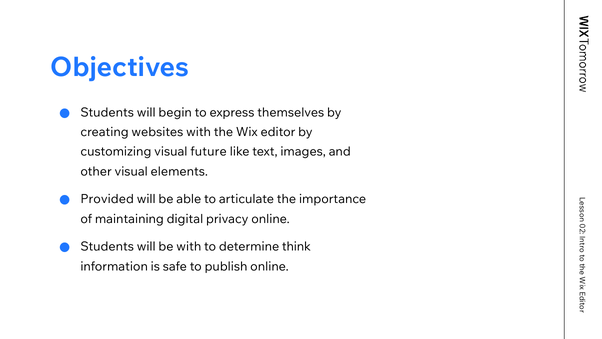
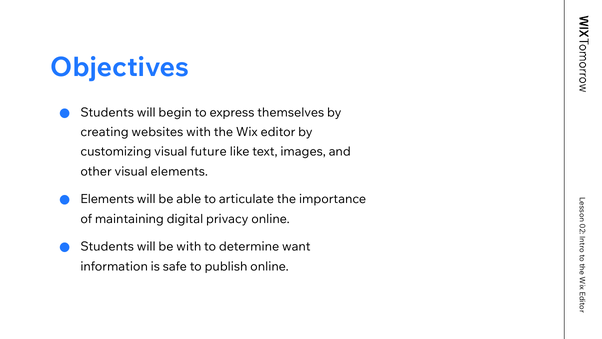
Provided at (107, 199): Provided -> Elements
think: think -> want
